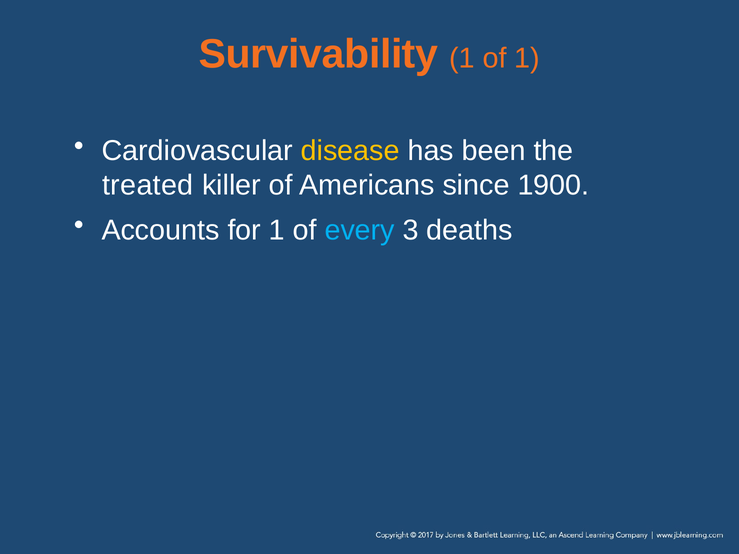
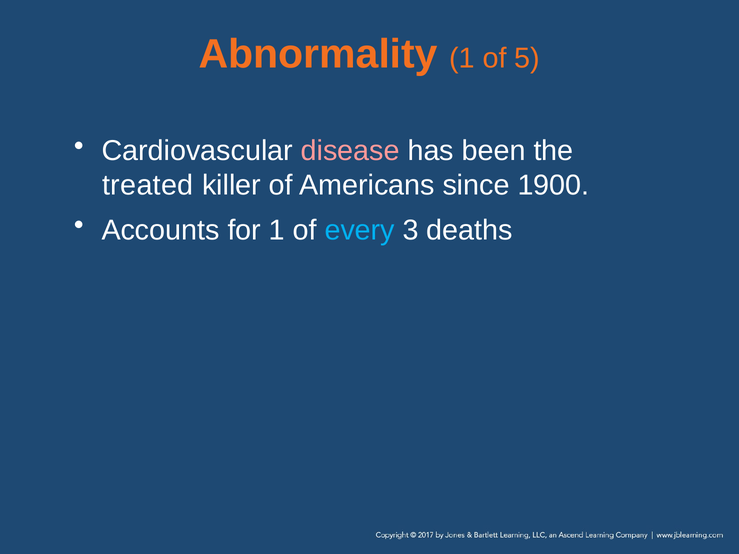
Survivability: Survivability -> Abnormality
of 1: 1 -> 5
disease colour: yellow -> pink
